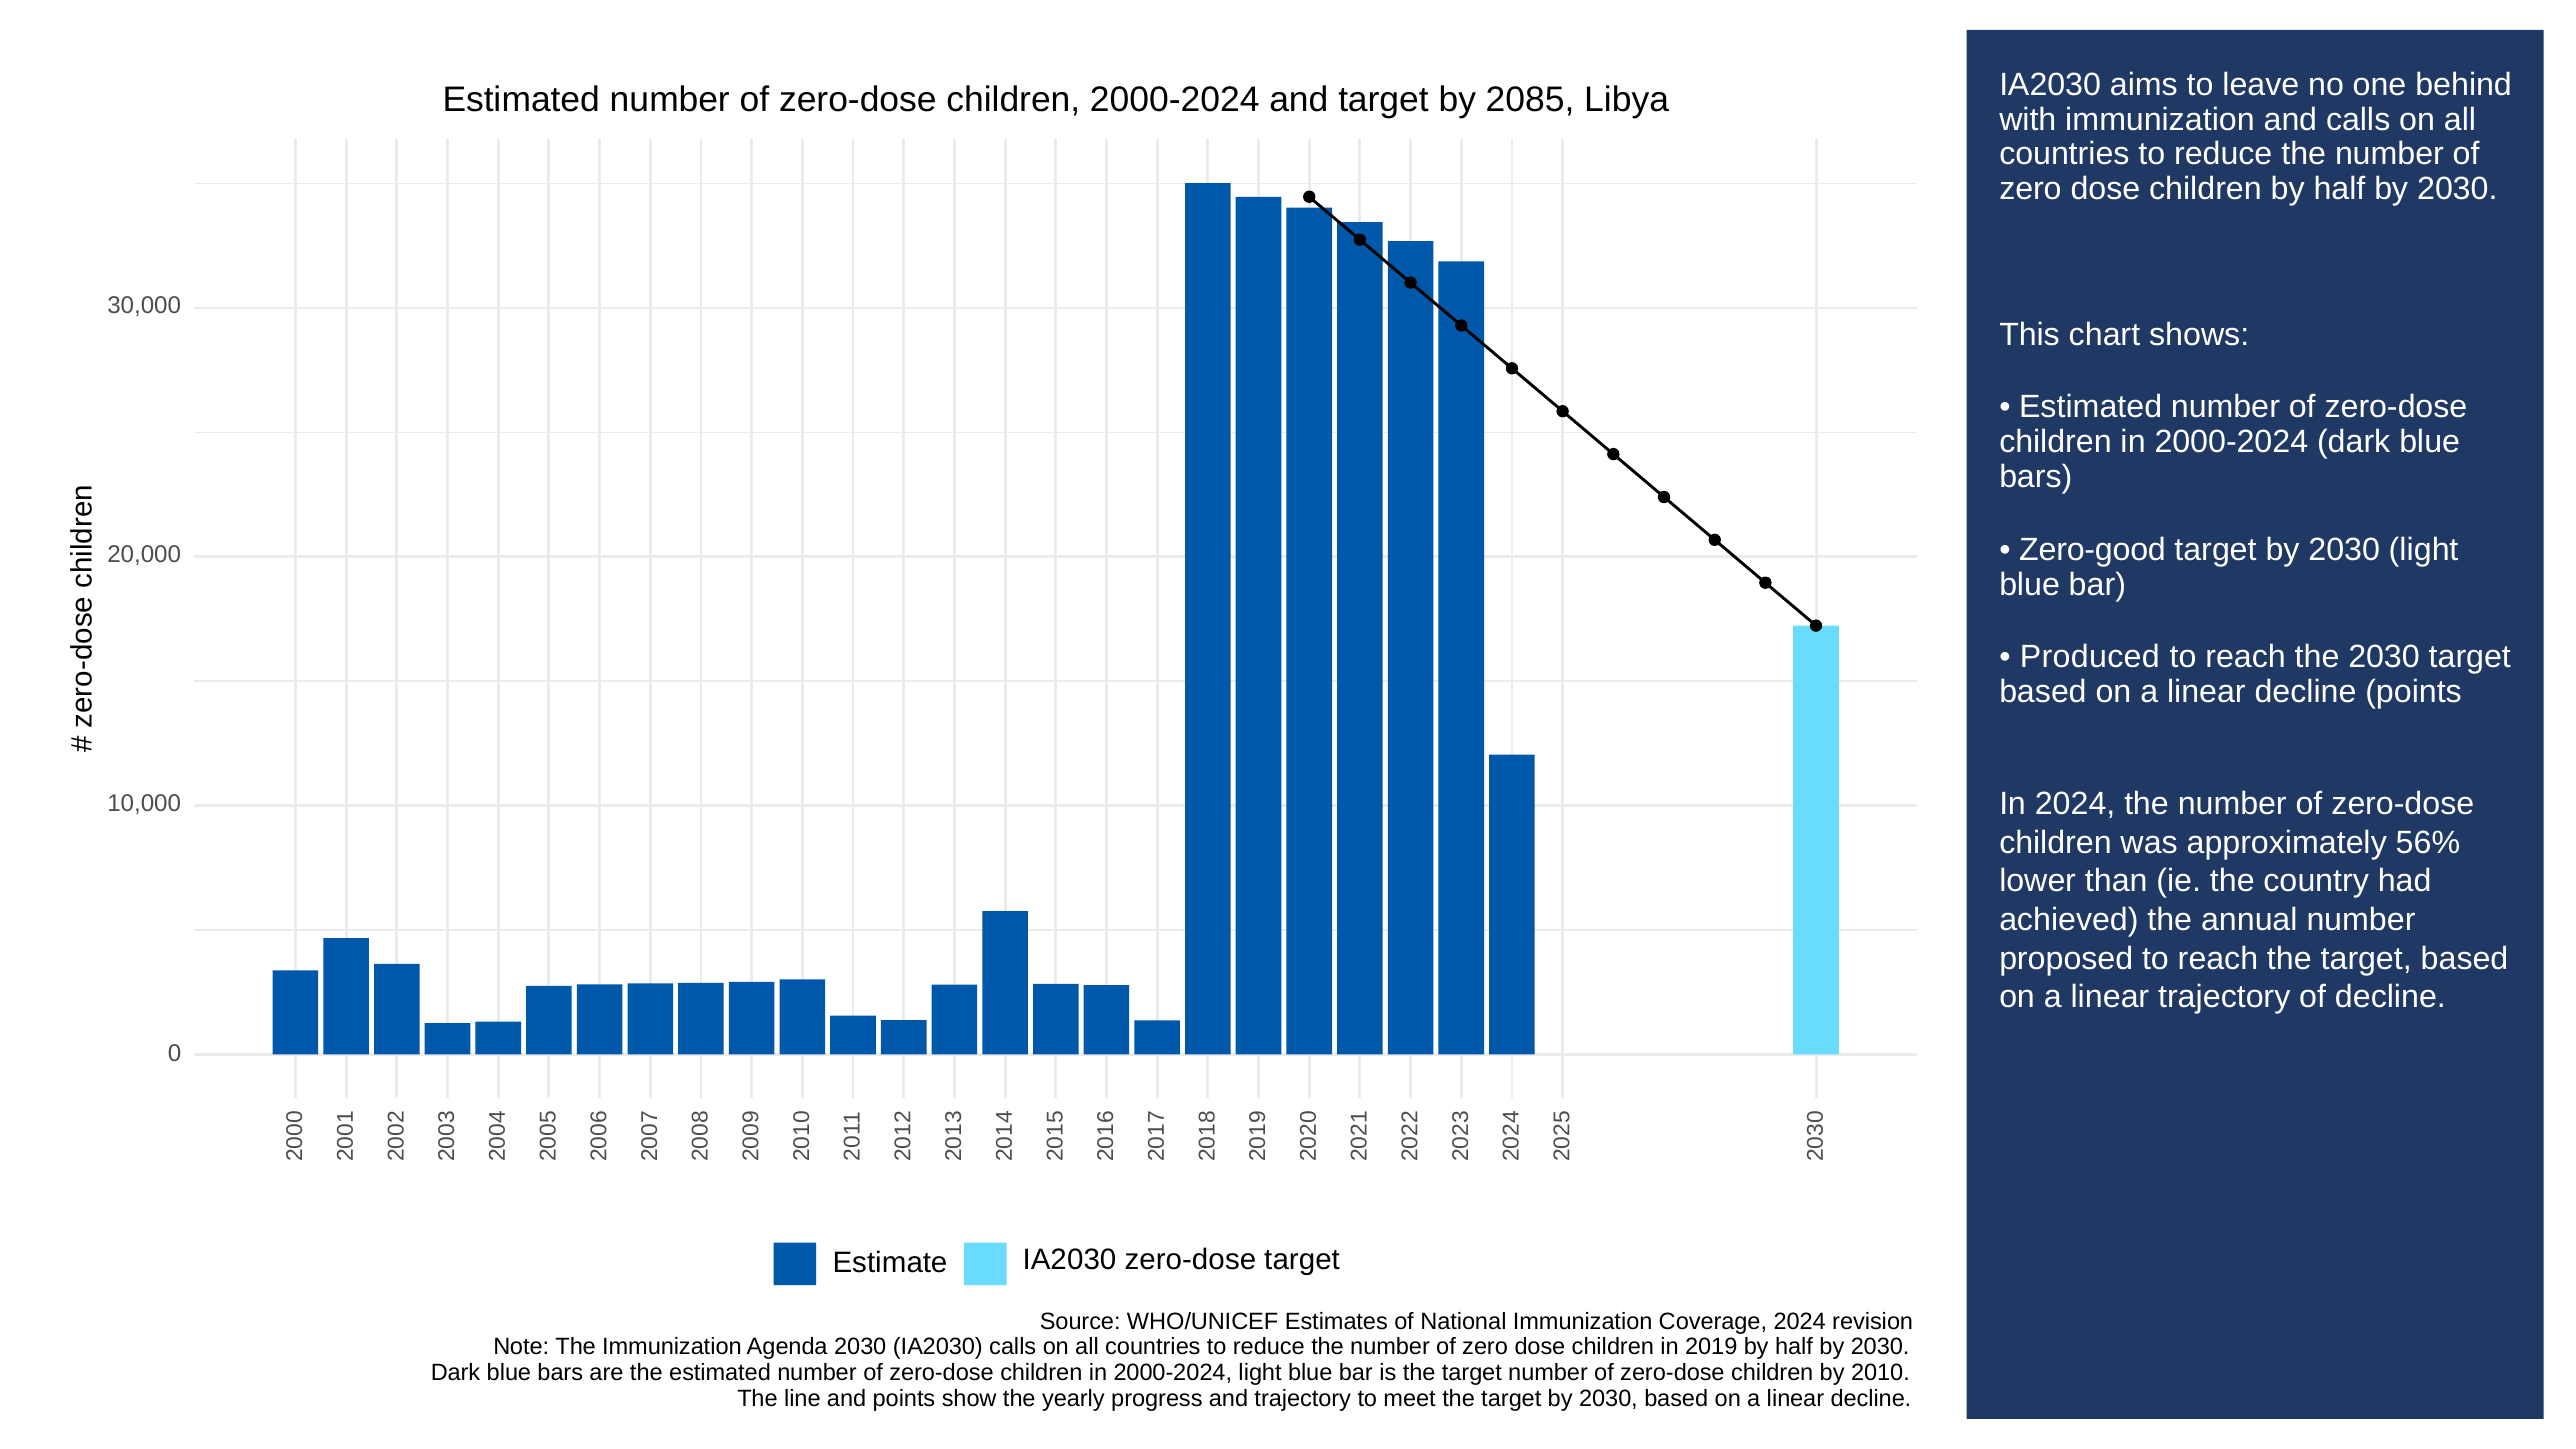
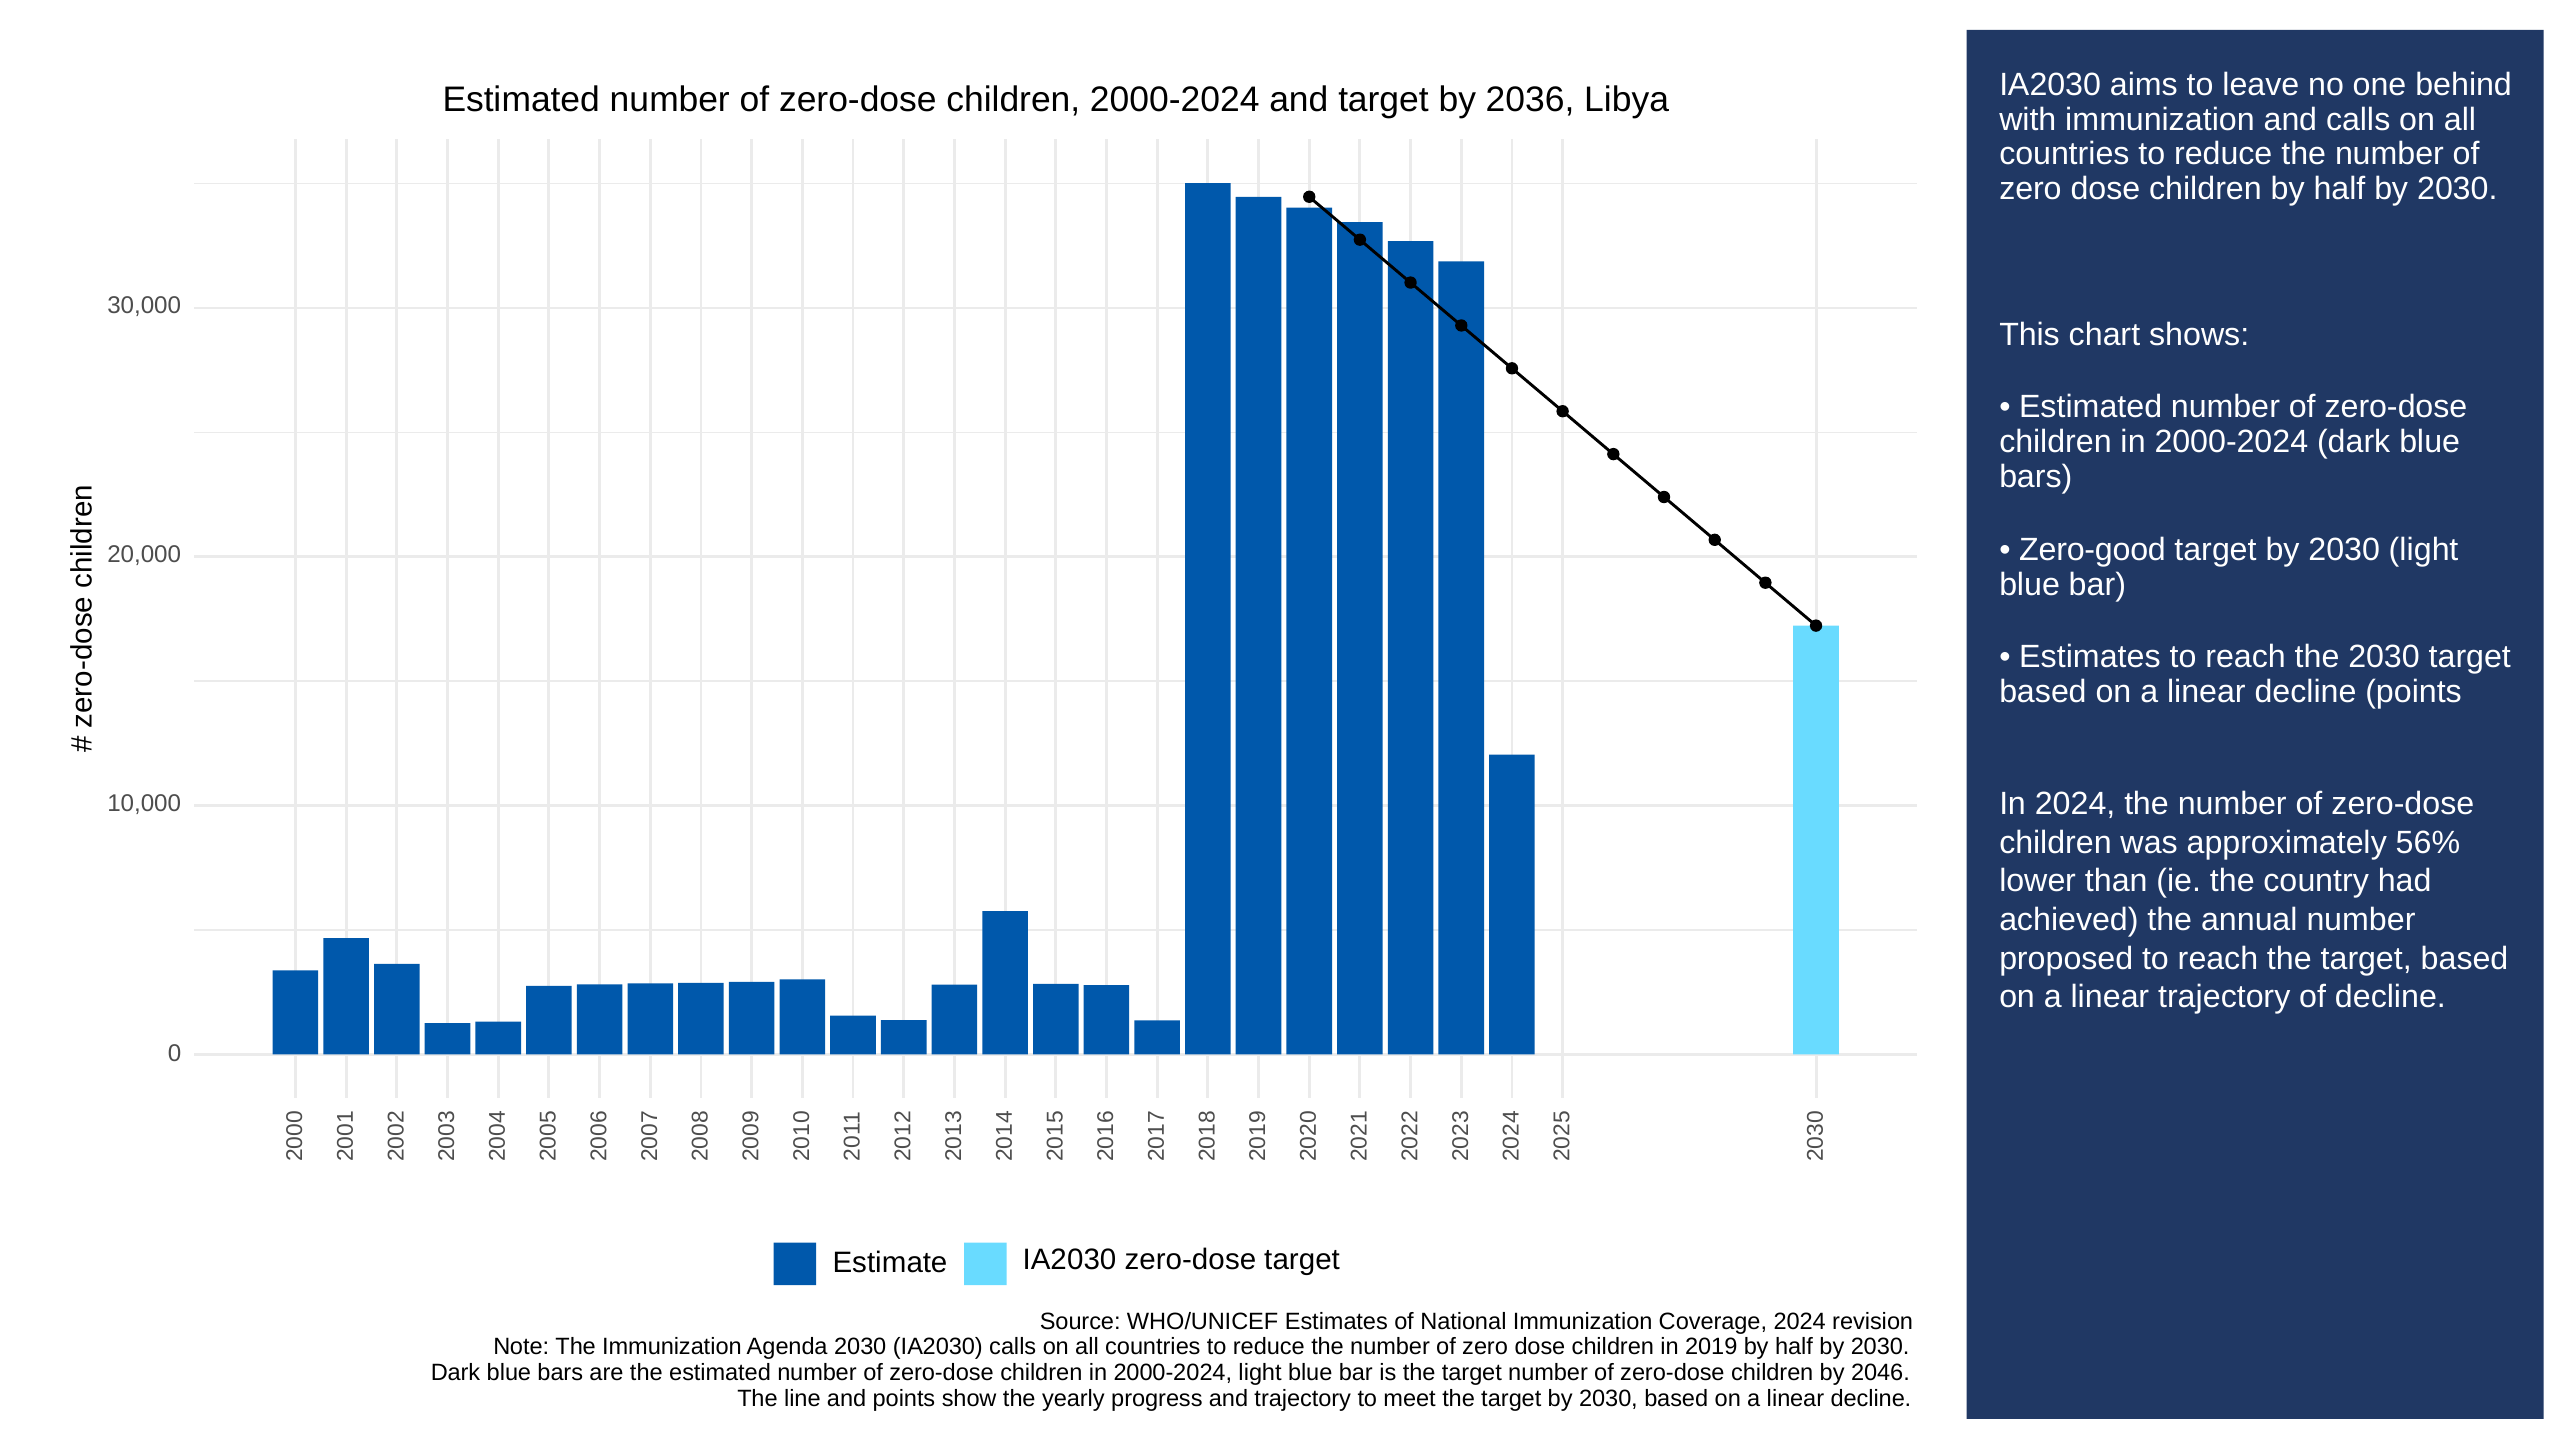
2085: 2085 -> 2036
Produced at (2090, 657): Produced -> Estimates
2010: 2010 -> 2046
